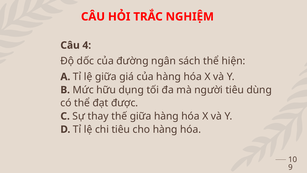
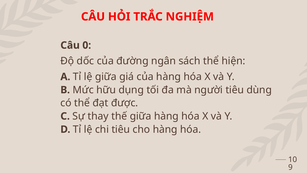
4: 4 -> 0
